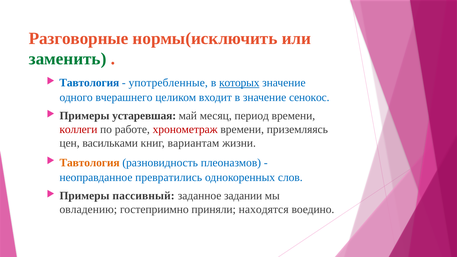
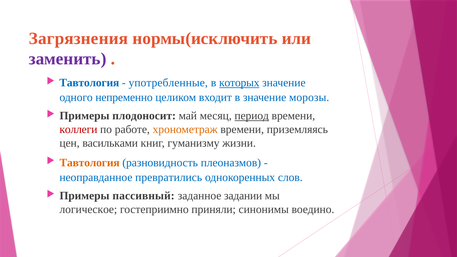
Разговорные: Разговорные -> Загрязнения
заменить colour: green -> purple
вчерашнего: вчерашнего -> непременно
сенокос: сенокос -> морозы
устаревшая: устаревшая -> плодоносит
период underline: none -> present
хронометраж colour: red -> orange
вариантам: вариантам -> гуманизму
овладению: овладению -> логическое
находятся: находятся -> синонимы
